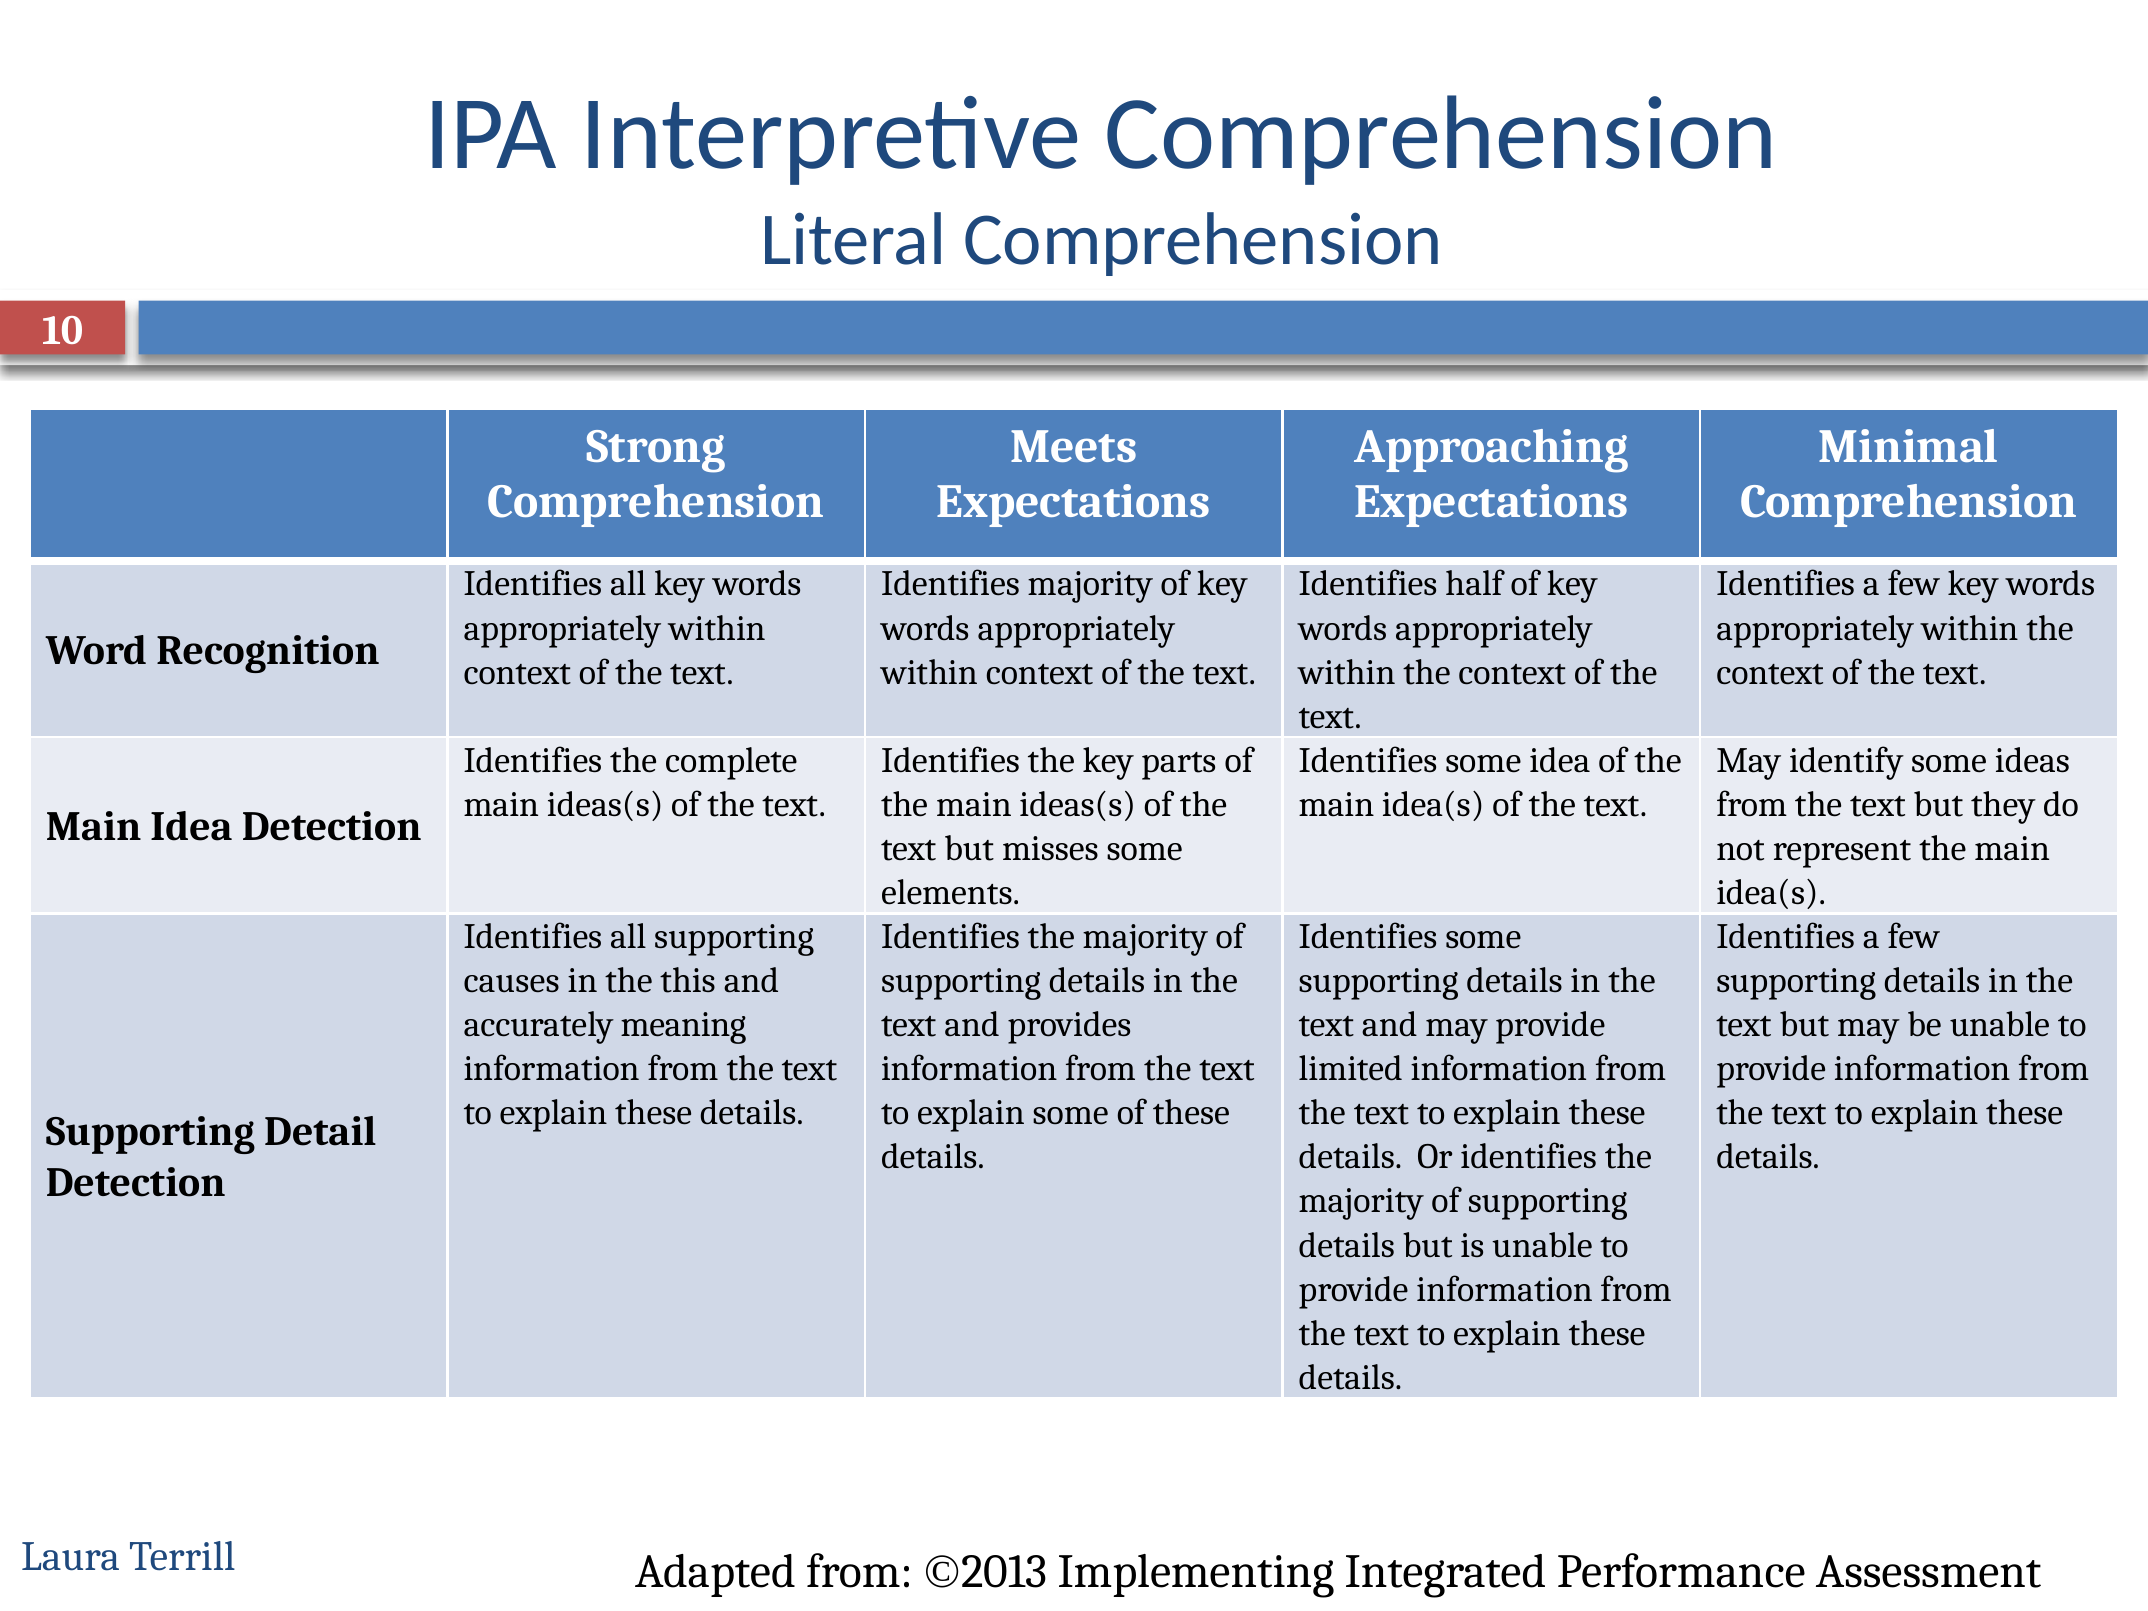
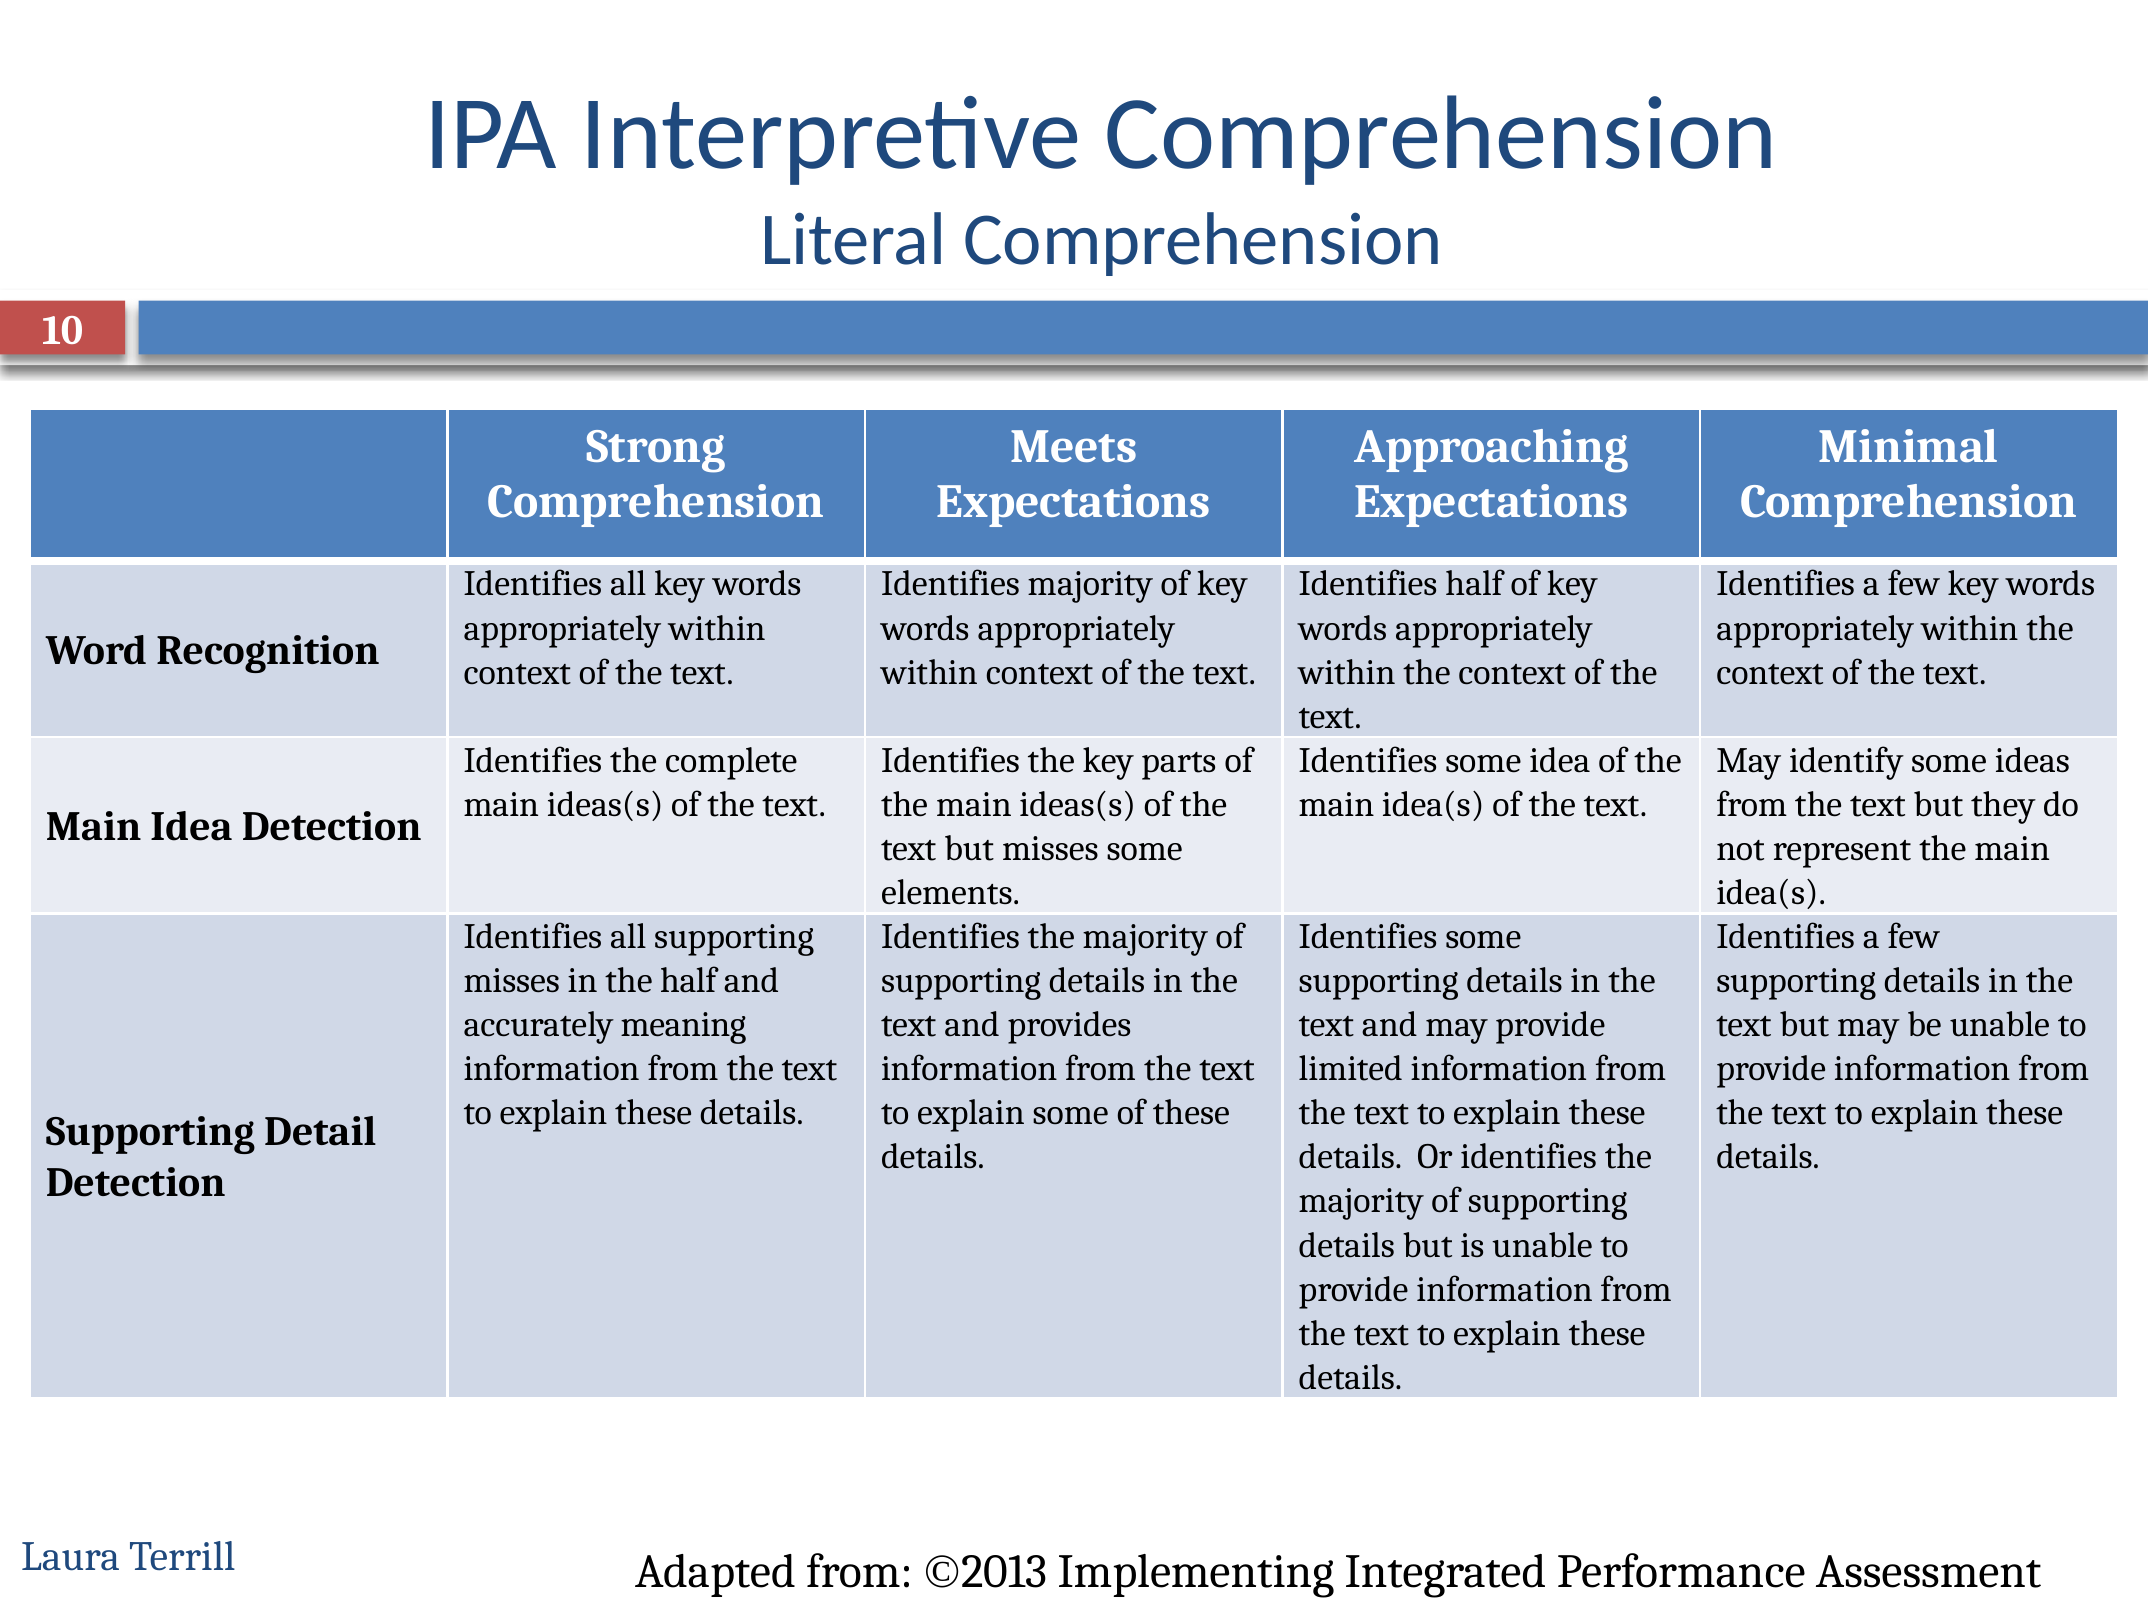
causes at (512, 981): causes -> misses
the this: this -> half
